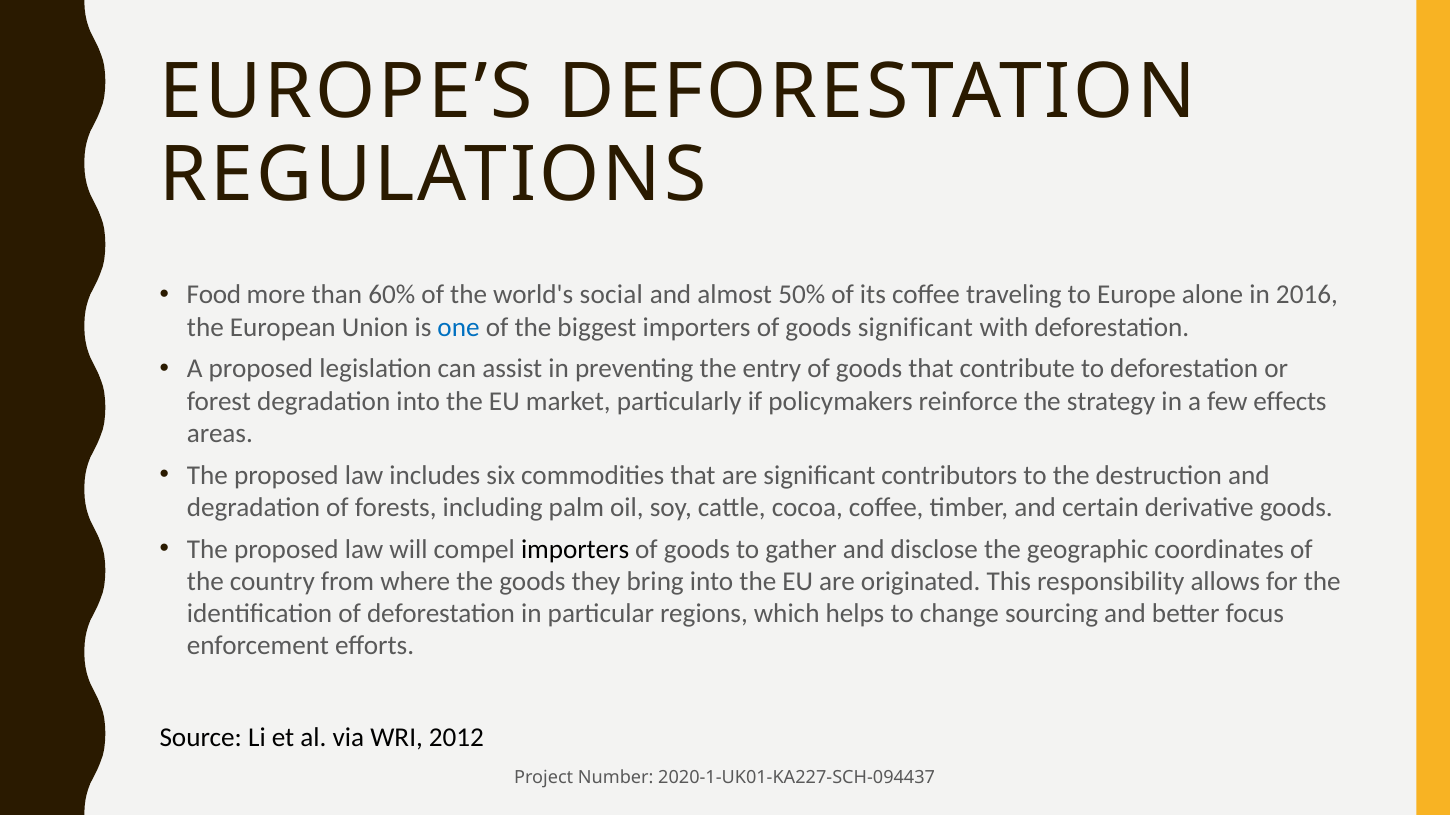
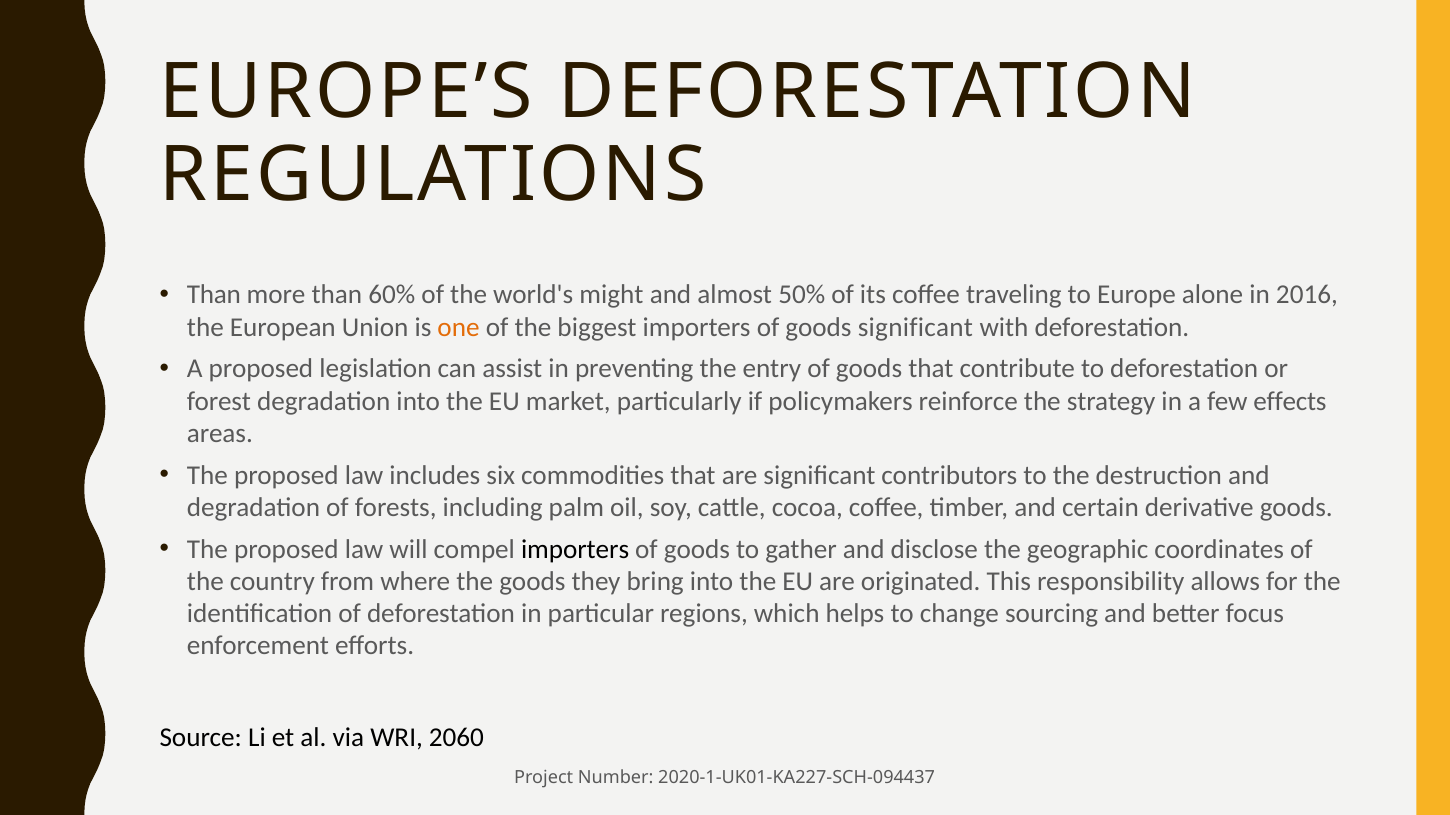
Food at (214, 295): Food -> Than
social: social -> might
one colour: blue -> orange
2012: 2012 -> 2060
